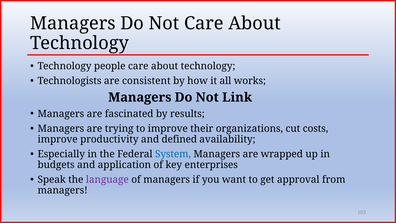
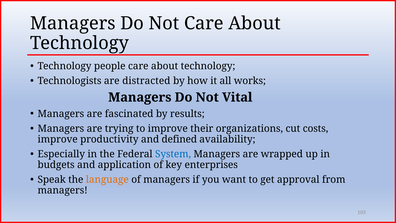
consistent: consistent -> distracted
Link: Link -> Vital
language colour: purple -> orange
